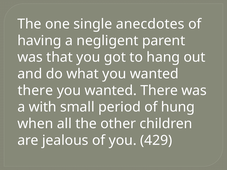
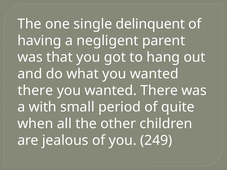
anecdotes: anecdotes -> delinquent
hung: hung -> quite
429: 429 -> 249
